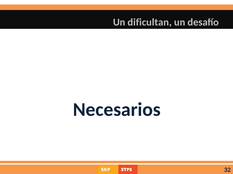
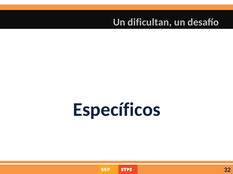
Necesarios: Necesarios -> Específicos
